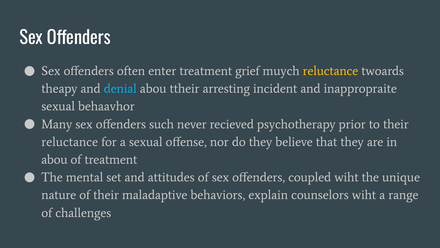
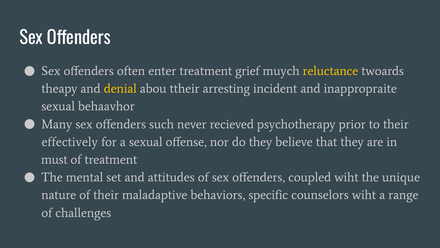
denial colour: light blue -> yellow
reluctance at (70, 142): reluctance -> effectively
abou at (54, 159): abou -> must
explain: explain -> specific
